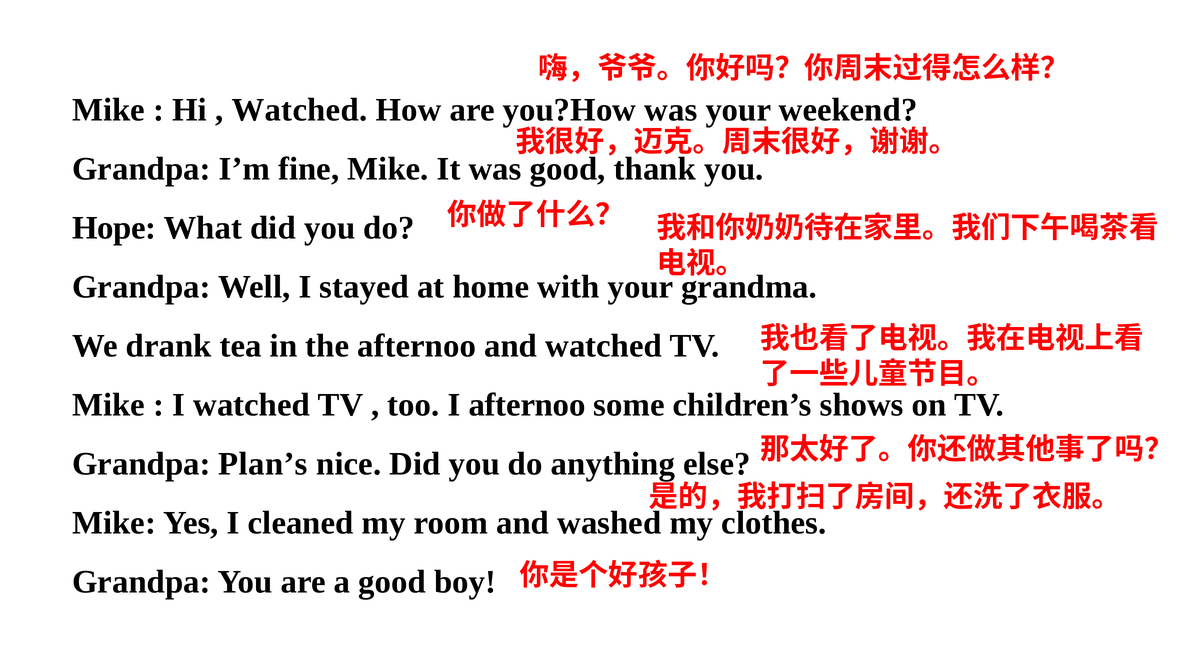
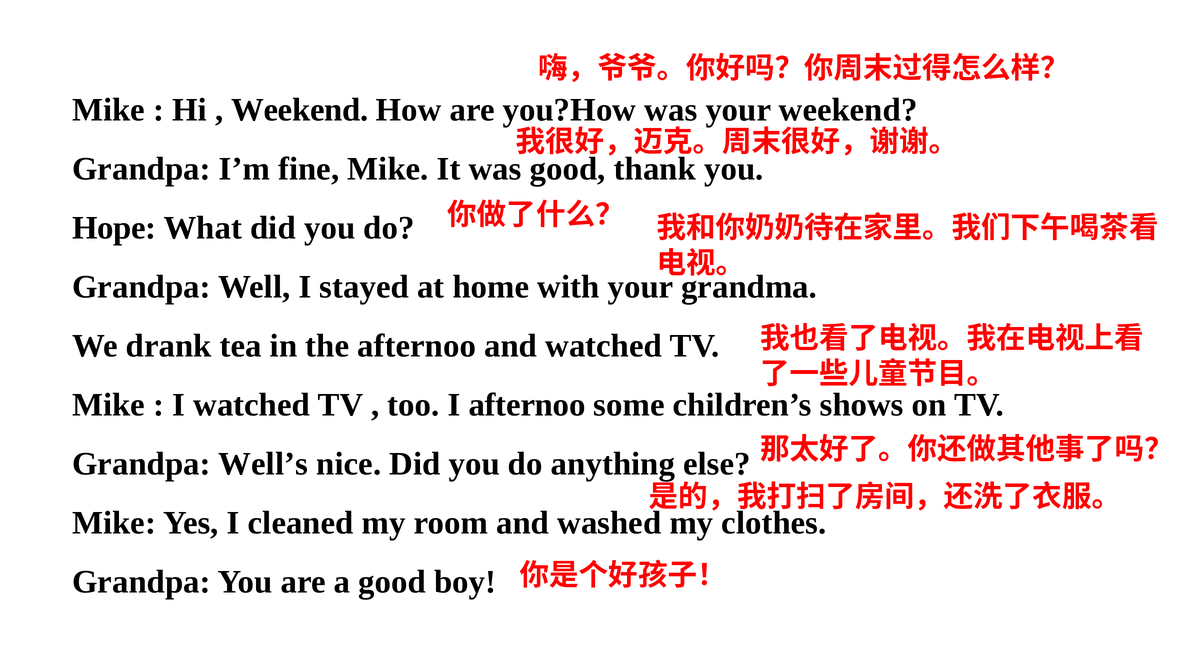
Watched at (299, 110): Watched -> Weekend
Plan’s: Plan’s -> Well’s
